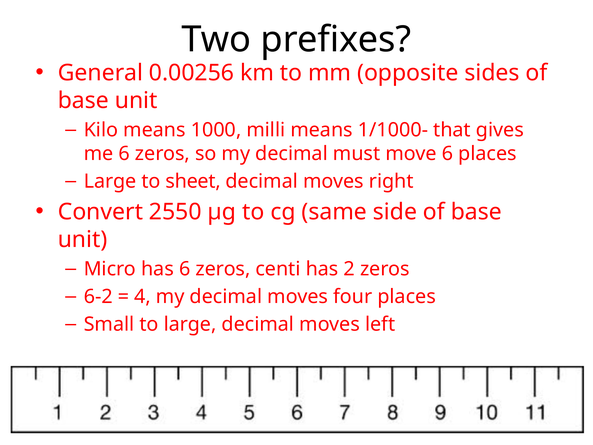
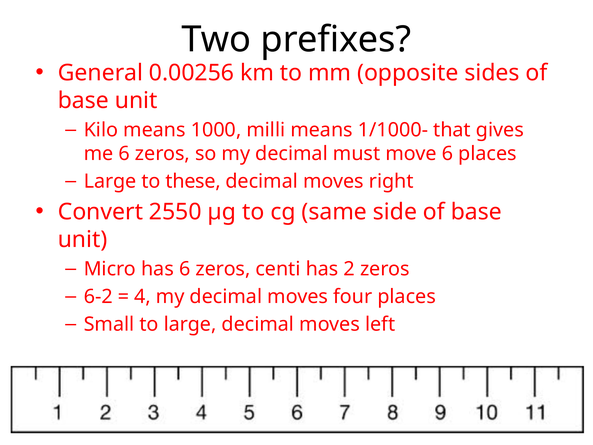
sheet: sheet -> these
